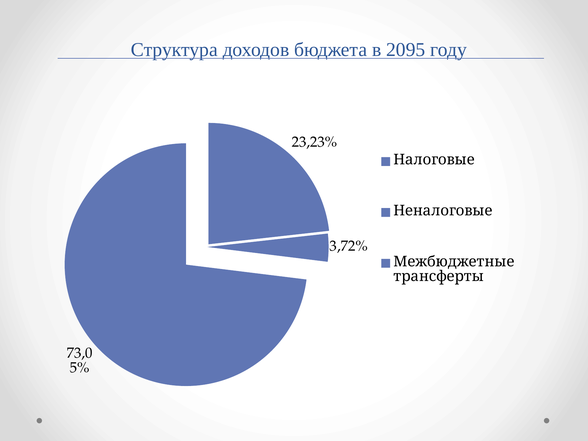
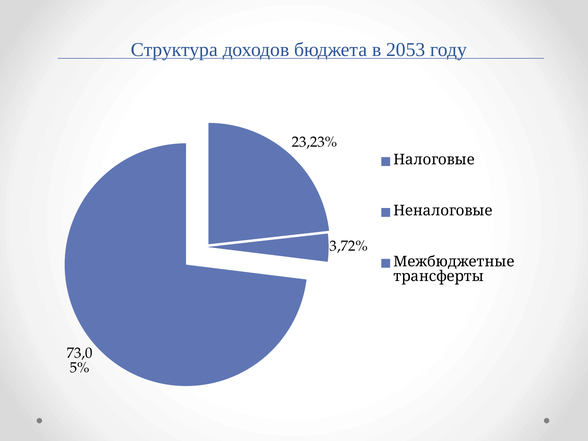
2095: 2095 -> 2053
